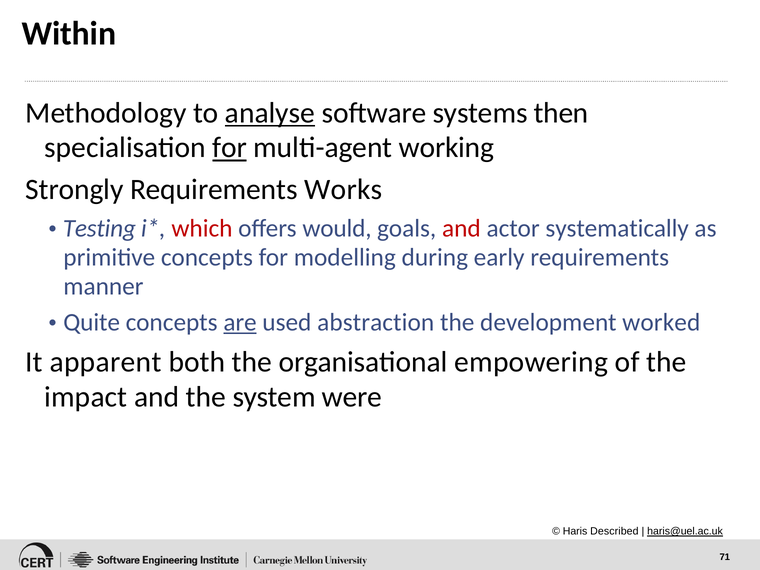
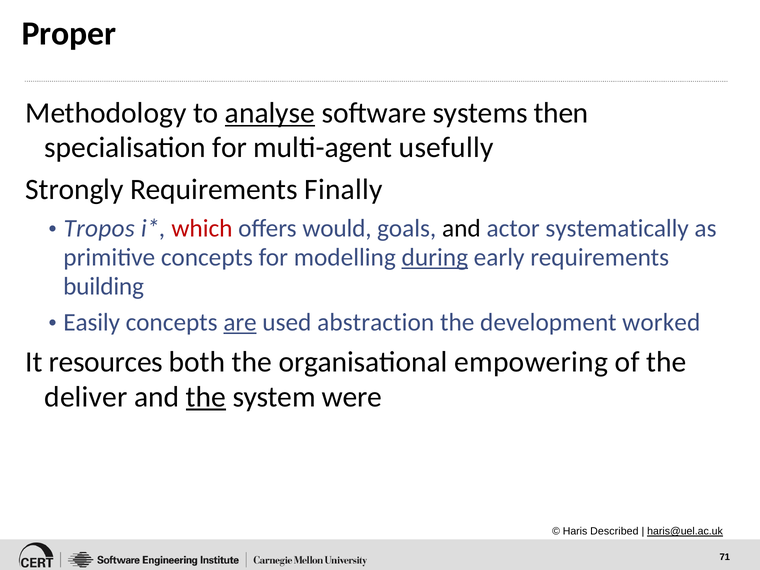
Within: Within -> Proper
for at (230, 148) underline: present -> none
working: working -> usefully
Works: Works -> Finally
Testing: Testing -> Tropos
and at (461, 229) colour: red -> black
during underline: none -> present
manner: manner -> building
Quite: Quite -> Easily
apparent: apparent -> resources
impact: impact -> deliver
the at (206, 397) underline: none -> present
